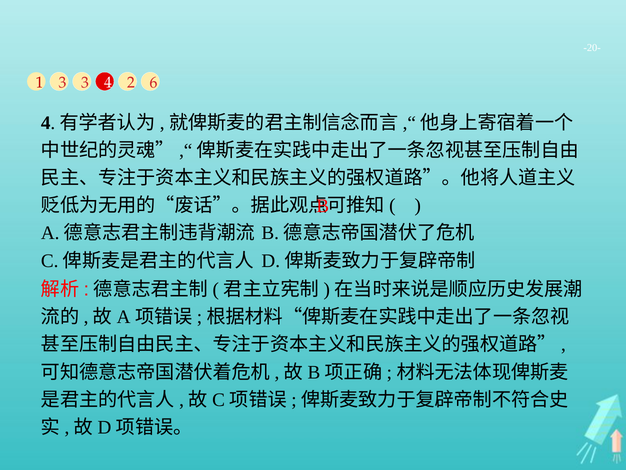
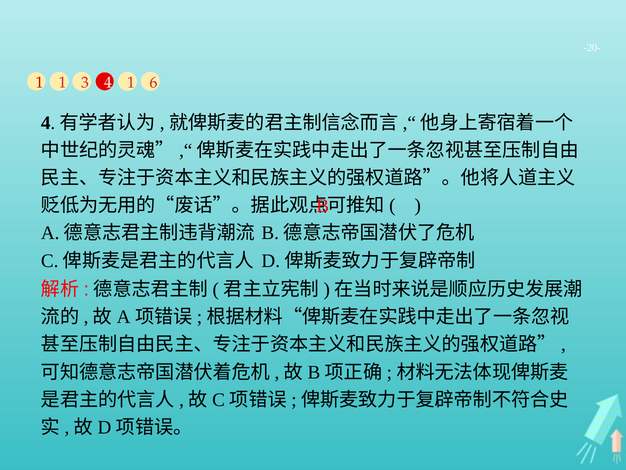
1 3: 3 -> 1
4 2: 2 -> 1
